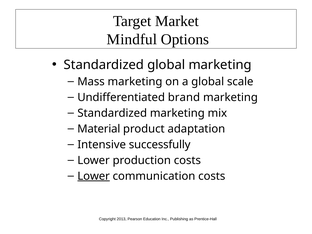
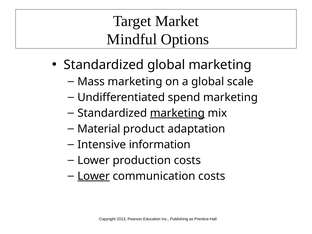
brand: brand -> spend
marketing at (177, 113) underline: none -> present
successfully: successfully -> information
